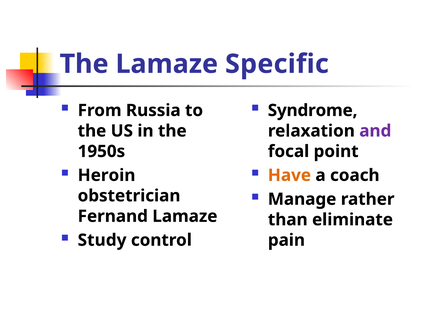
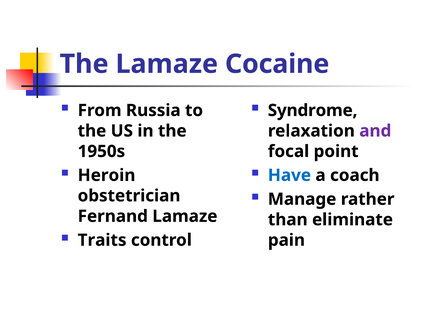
Specific: Specific -> Cocaine
Have colour: orange -> blue
Study: Study -> Traits
